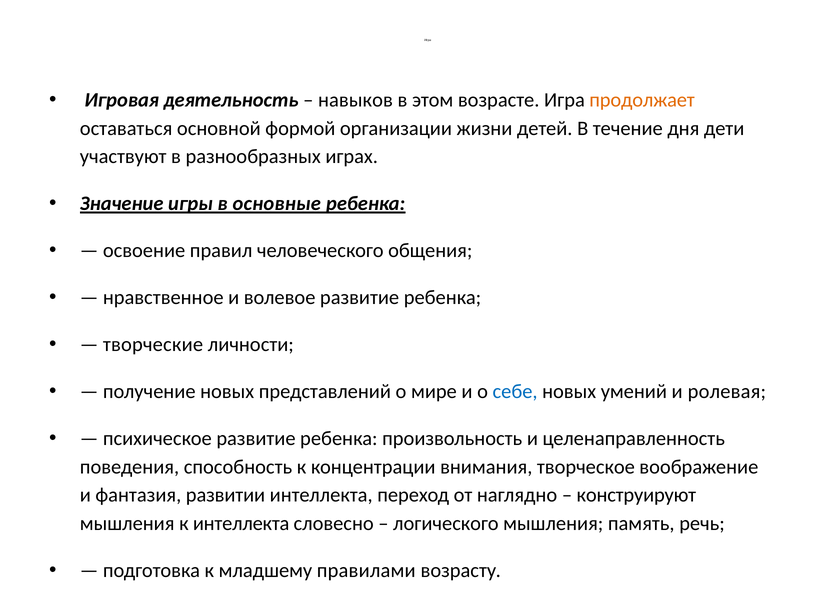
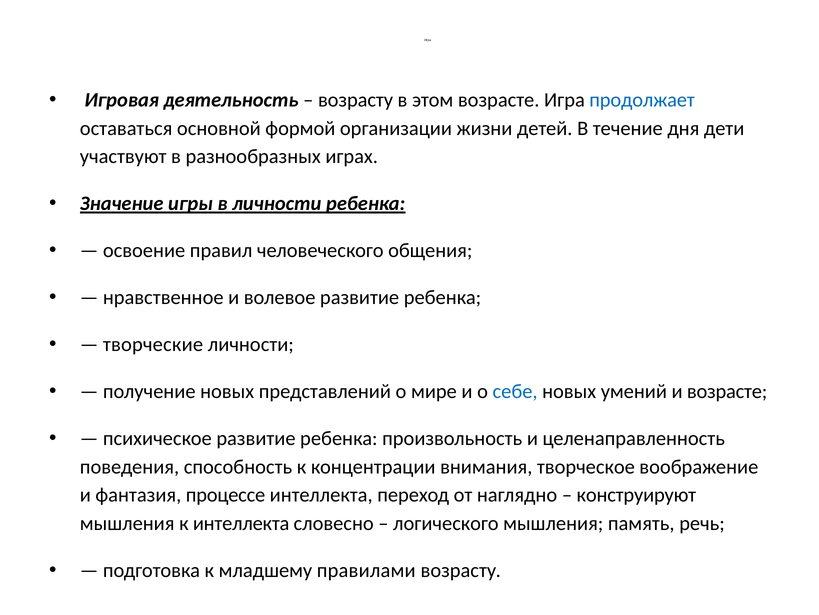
навыков at (355, 100): навыков -> возрасту
продолжает colour: orange -> blue
в основные: основные -> личности
и ролевая: ролевая -> возрасте
развитии: развитии -> процессе
